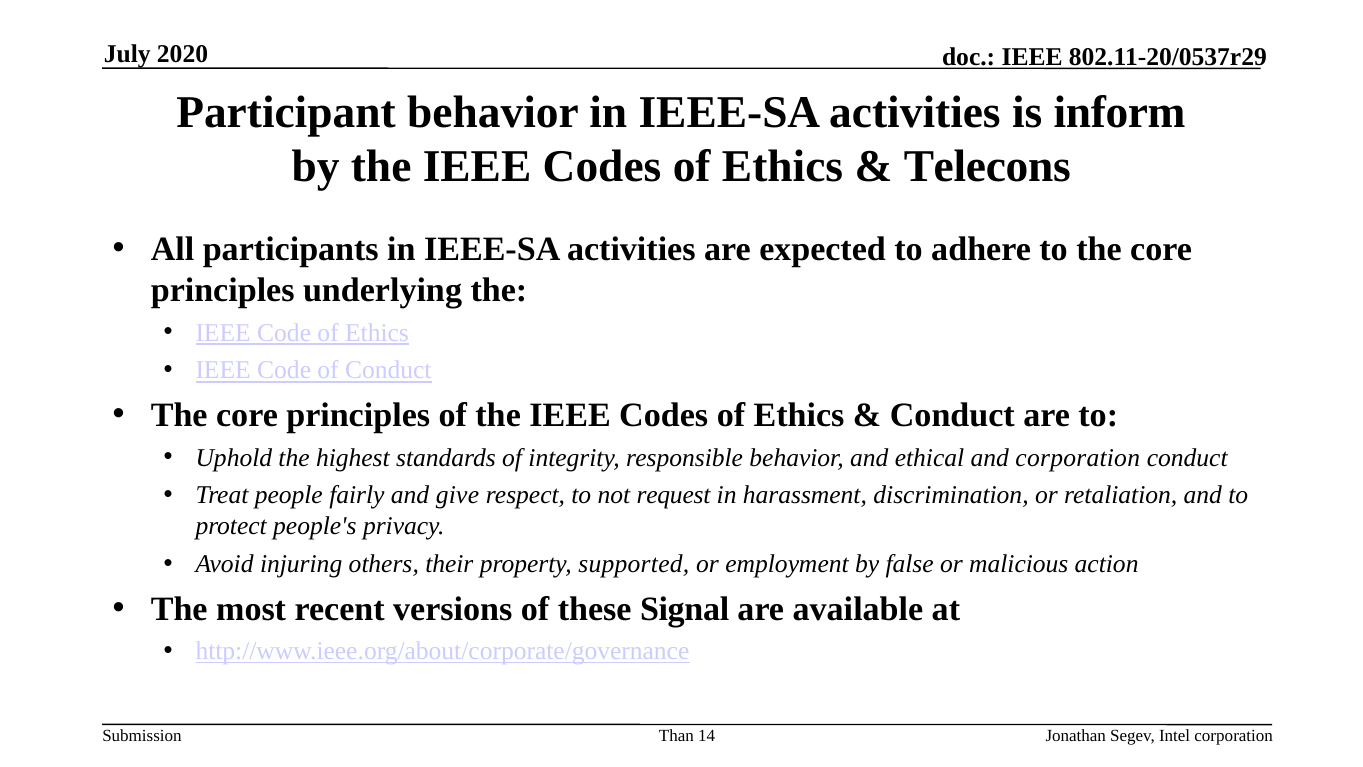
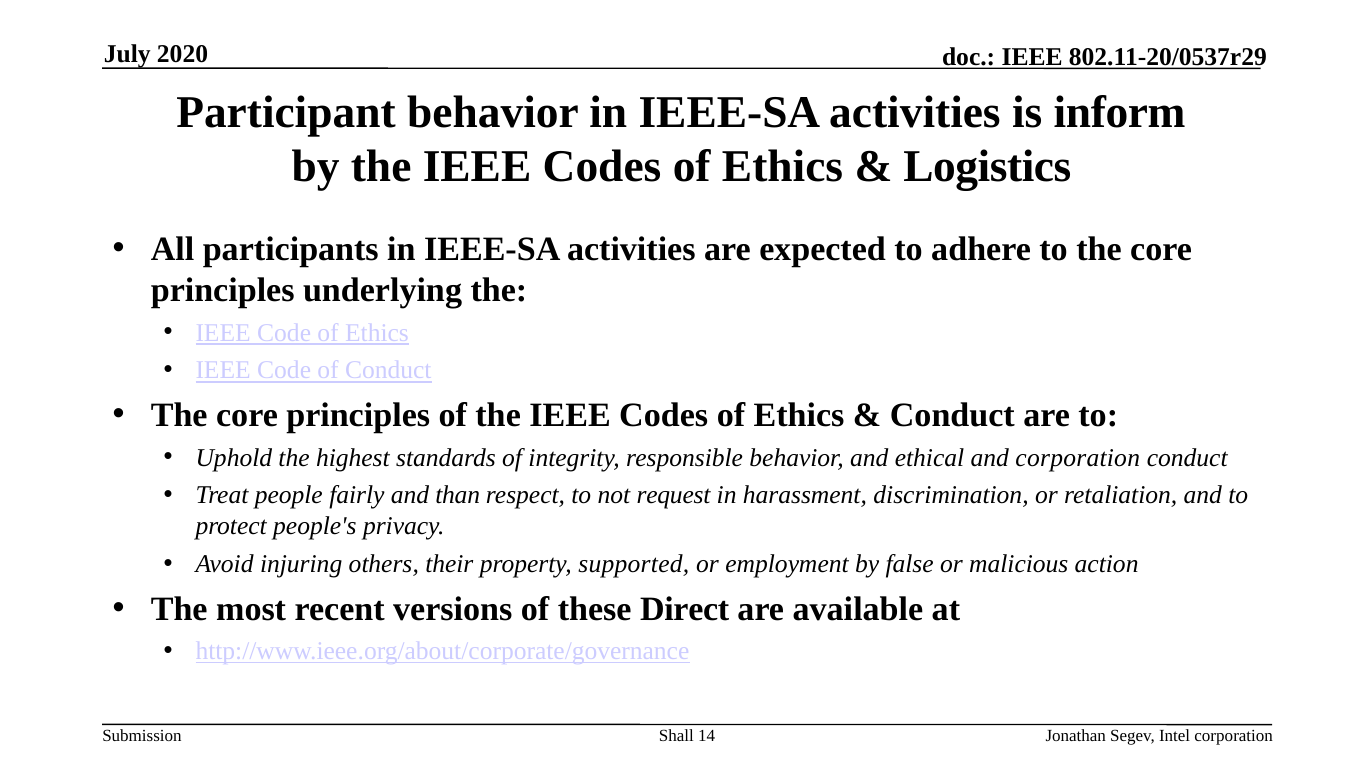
Telecons: Telecons -> Logistics
give: give -> than
Signal: Signal -> Direct
Than: Than -> Shall
